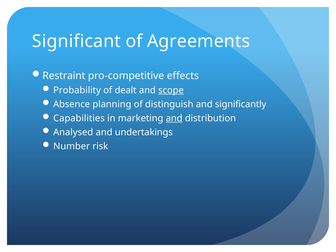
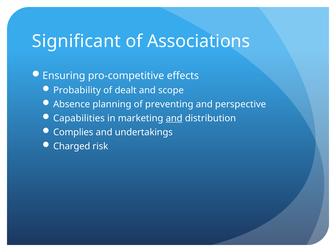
Agreements: Agreements -> Associations
Restraint: Restraint -> Ensuring
scope underline: present -> none
distinguish: distinguish -> preventing
significantly: significantly -> perspective
Analysed: Analysed -> Complies
Number: Number -> Charged
